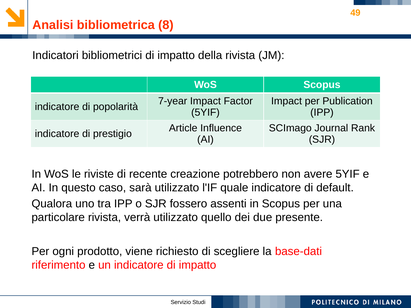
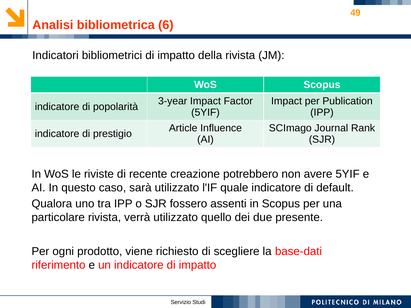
8: 8 -> 6
7-year: 7-year -> 3-year
